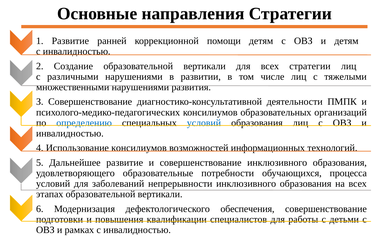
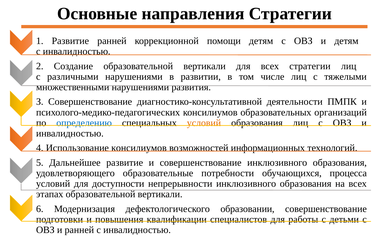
условий at (204, 123) colour: blue -> orange
заболеваний: заболеваний -> доступности
обеспечения: обеспечения -> образовании
и рамках: рамках -> ранней
